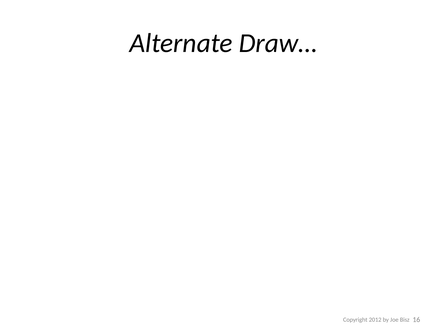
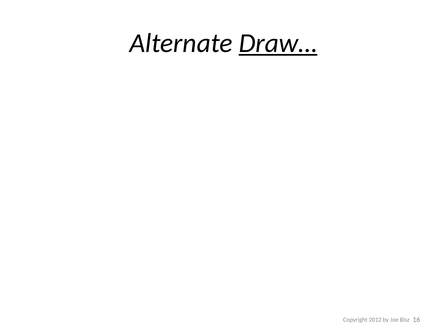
Draw… underline: none -> present
